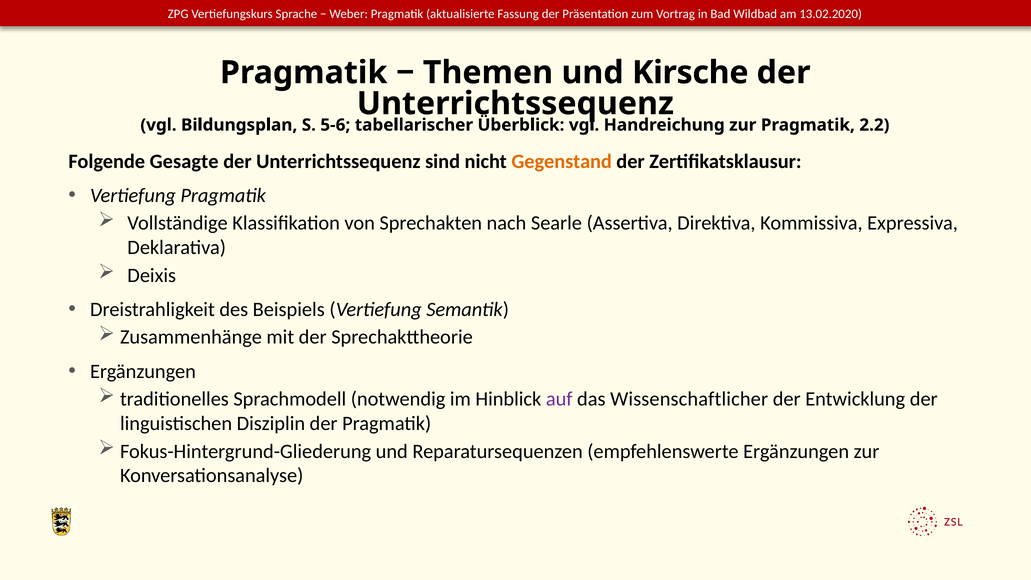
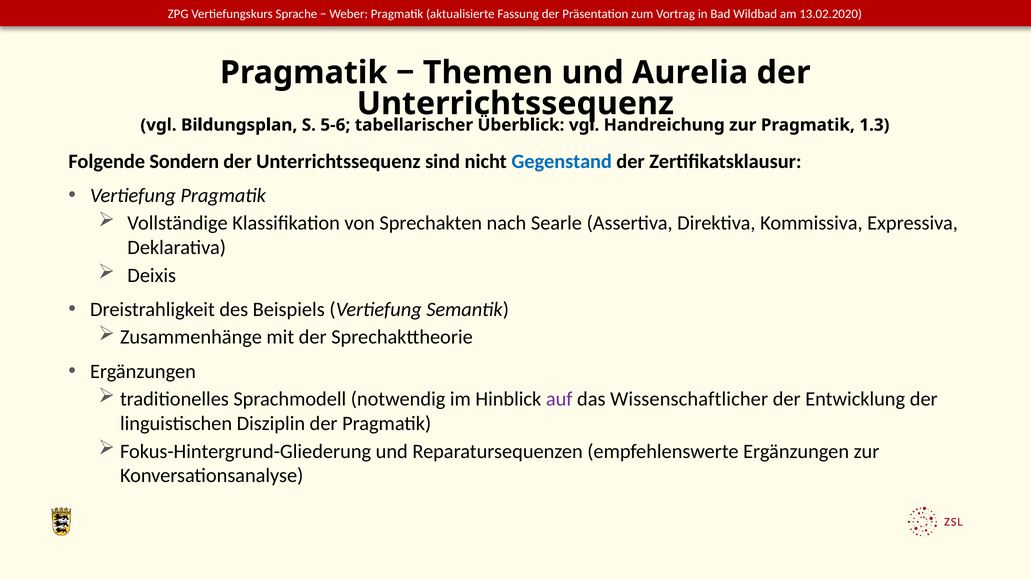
Kirsche: Kirsche -> Aurelia
2.2: 2.2 -> 1.3
Gesagte: Gesagte -> Sondern
Gegenstand colour: orange -> blue
